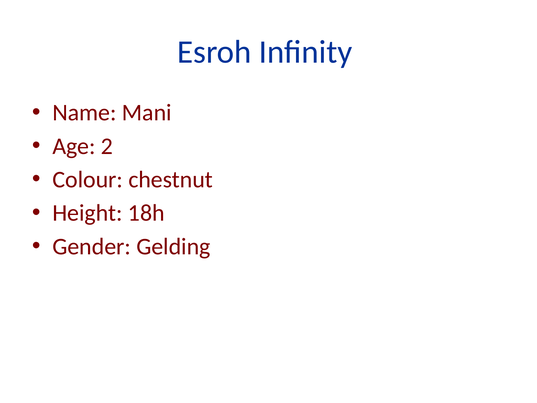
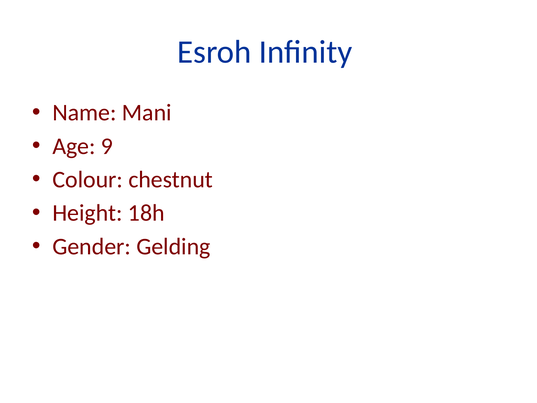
2: 2 -> 9
